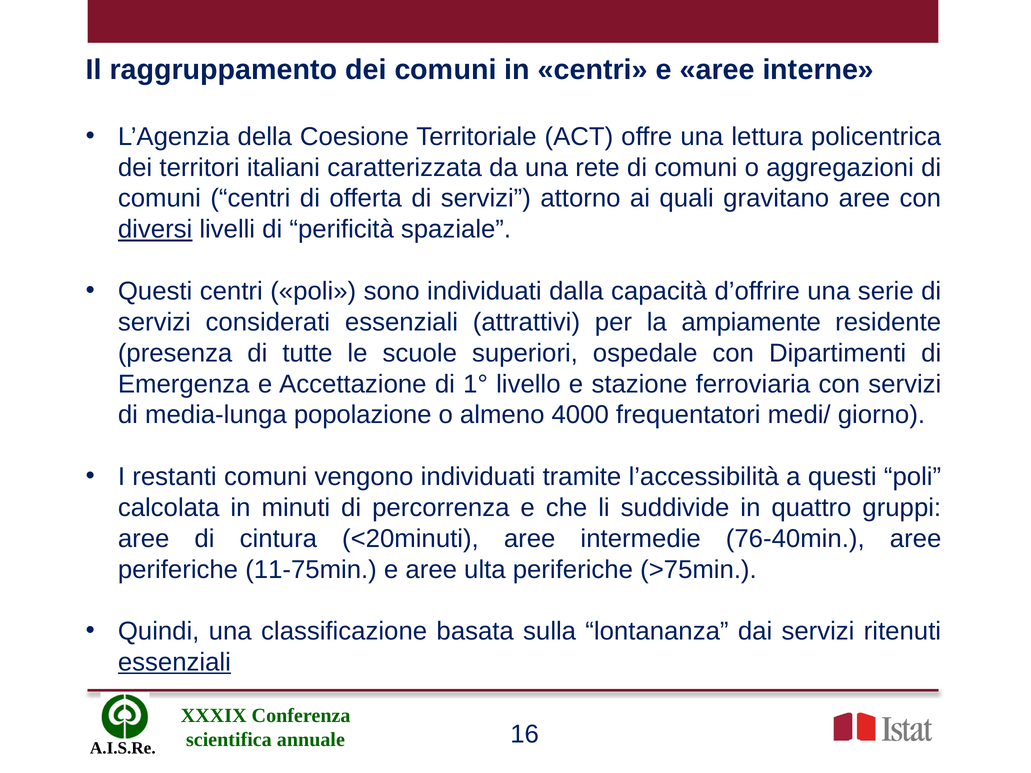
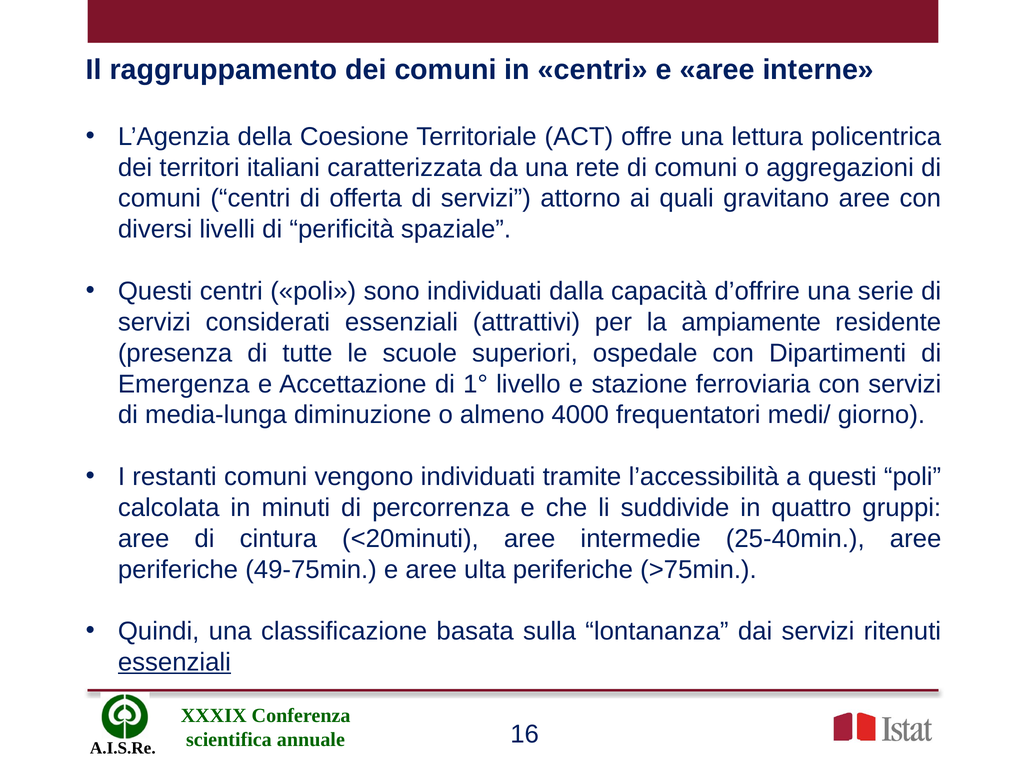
diversi underline: present -> none
popolazione: popolazione -> diminuzione
76-40min: 76-40min -> 25-40min
11-75min: 11-75min -> 49-75min
